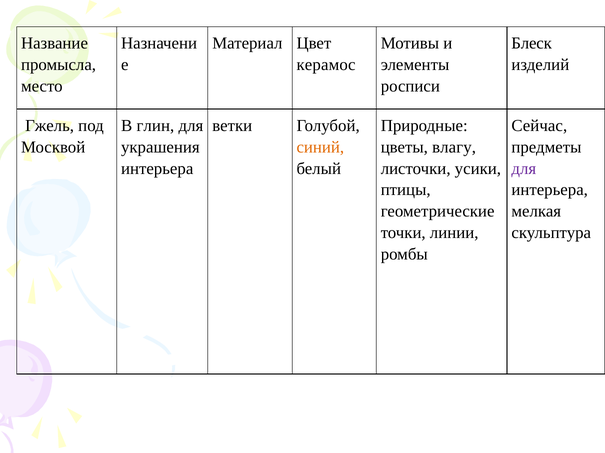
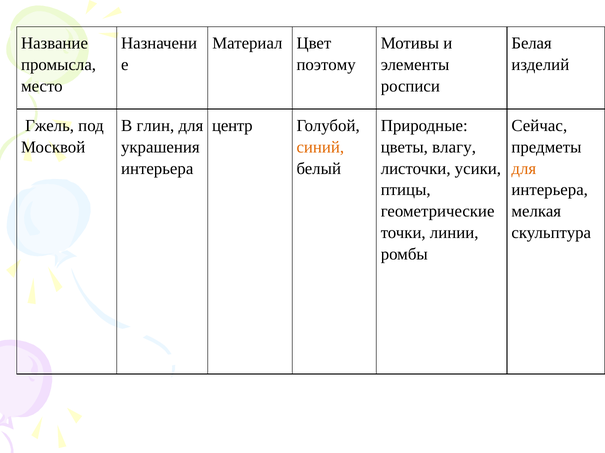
Блеск: Блеск -> Белая
керамос: керамос -> поэтому
ветки: ветки -> центр
для at (524, 169) colour: purple -> orange
